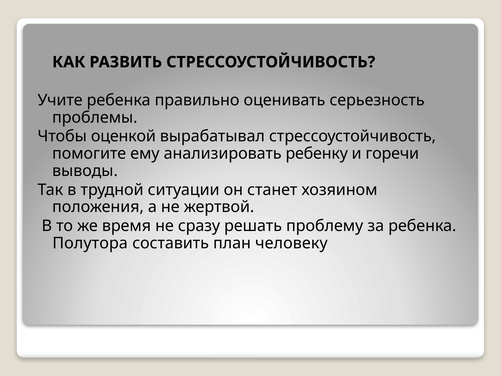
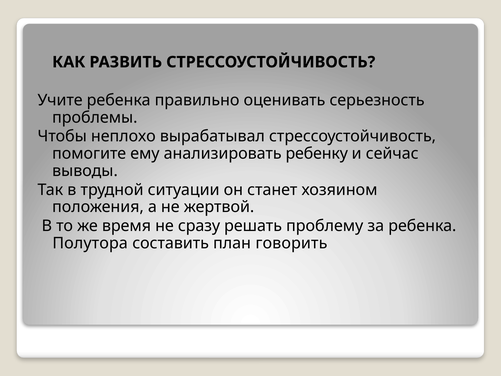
оценкой: оценкой -> неплохо
горечи: горечи -> сейчас
человеку: человеку -> говорить
